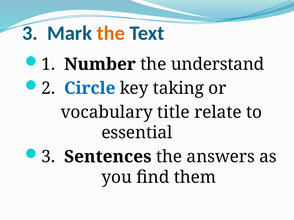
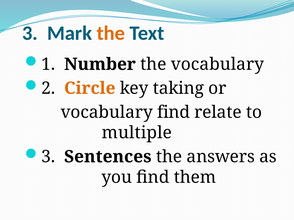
the understand: understand -> vocabulary
Circle colour: blue -> orange
vocabulary title: title -> find
essential: essential -> multiple
